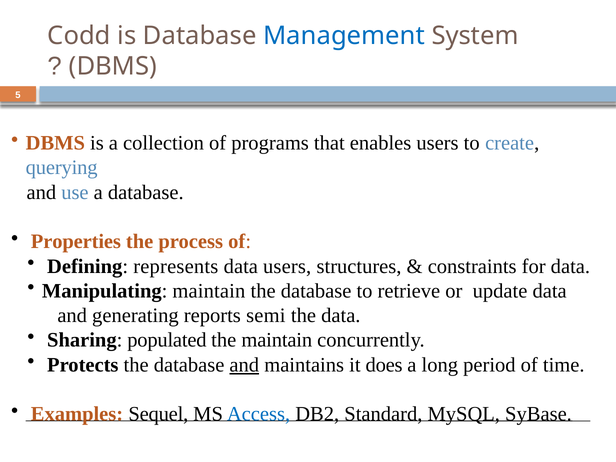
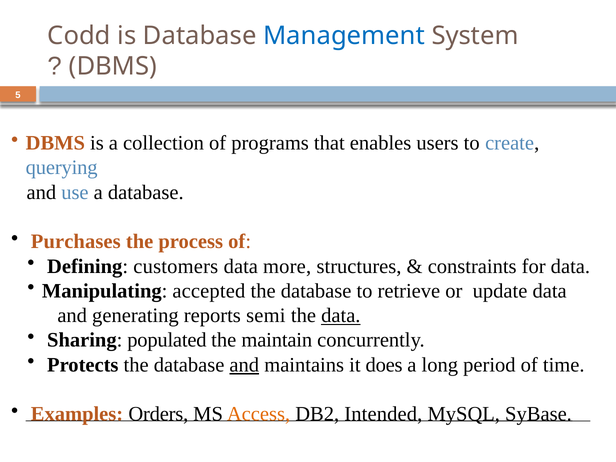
Properties: Properties -> Purchases
represents: represents -> customers
data users: users -> more
Manipulating maintain: maintain -> accepted
data at (341, 316) underline: none -> present
Sequel: Sequel -> Orders
Access colour: blue -> orange
Standard: Standard -> Intended
